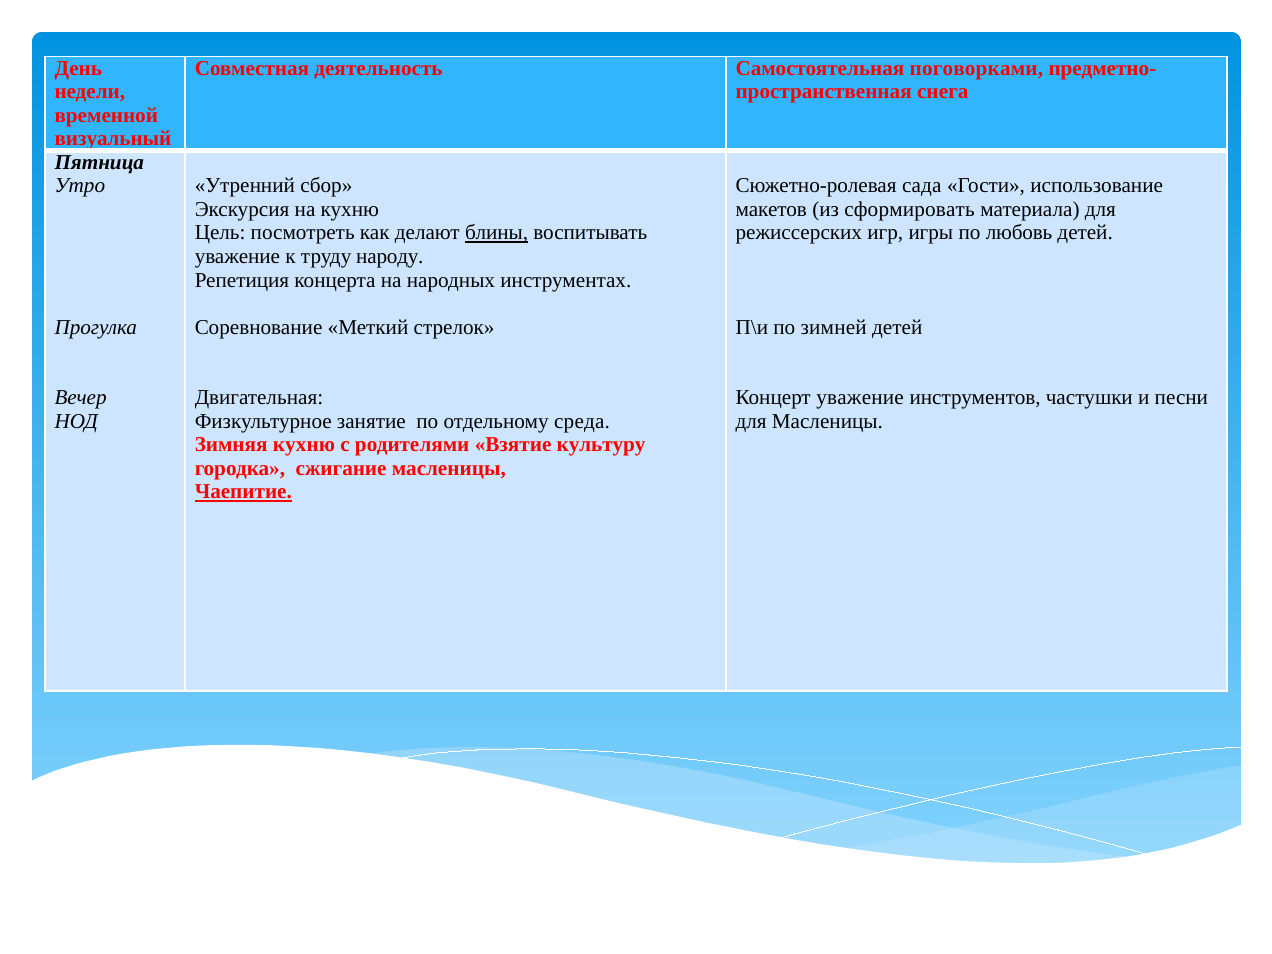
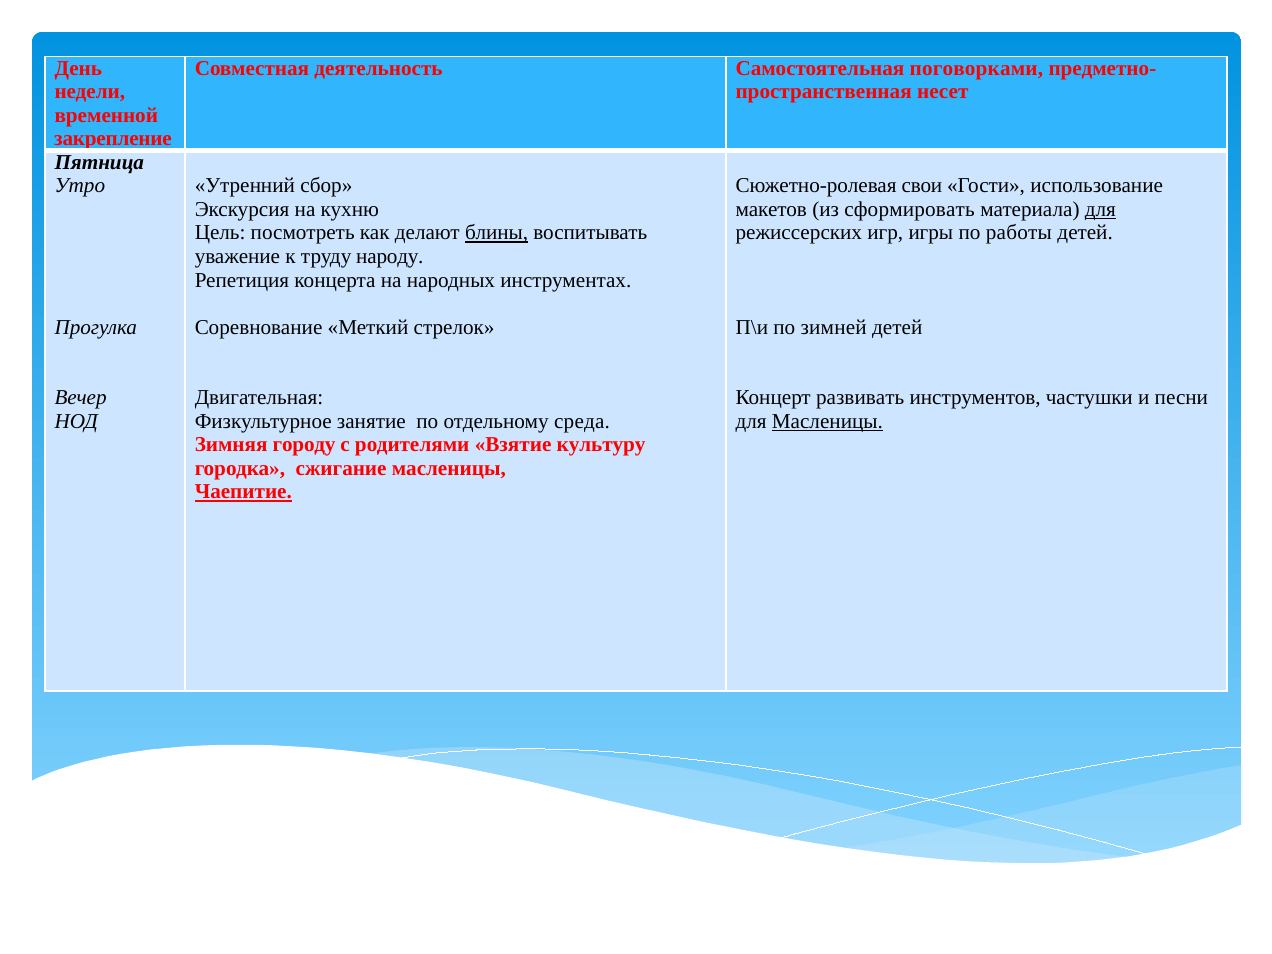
снега: снега -> несет
визуальный: визуальный -> закрепление
сада: сада -> свои
для at (1100, 209) underline: none -> present
любовь: любовь -> работы
Концерт уважение: уважение -> развивать
Масленицы at (827, 421) underline: none -> present
Зимняя кухню: кухню -> городу
